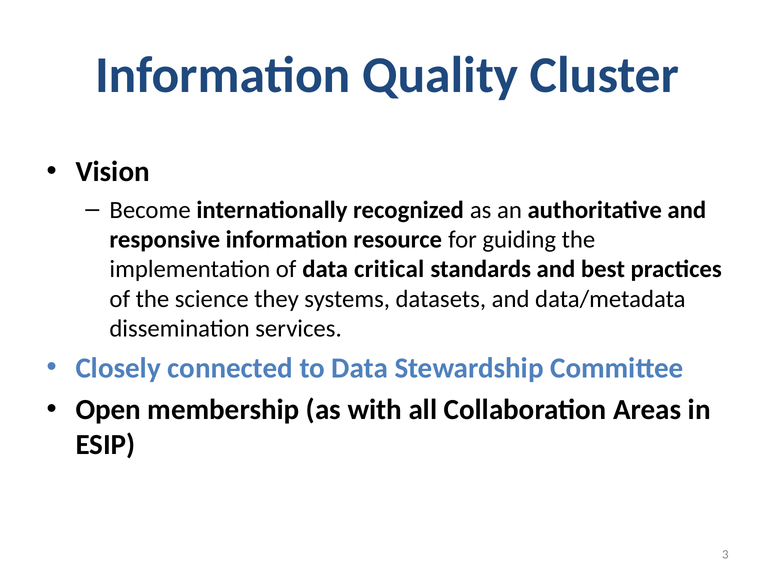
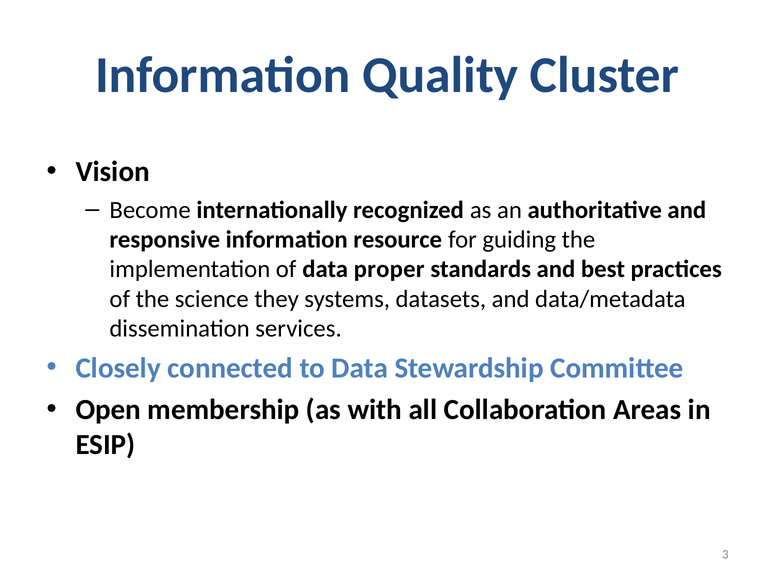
critical: critical -> proper
